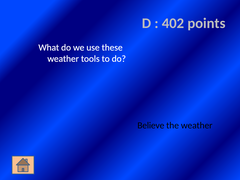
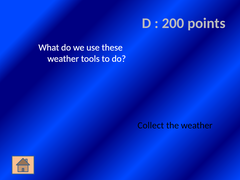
402: 402 -> 200
Believe: Believe -> Collect
